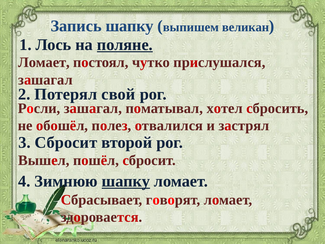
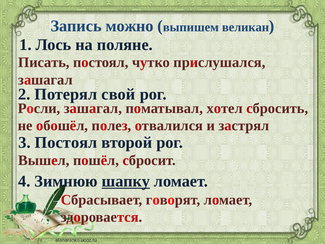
Запись шапку: шапку -> можно
поляне underline: present -> none
Ломает at (44, 62): Ломает -> Писать
3 Сбросит: Сбросит -> Постоял
